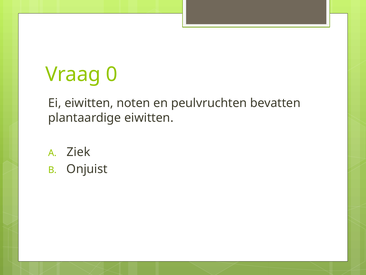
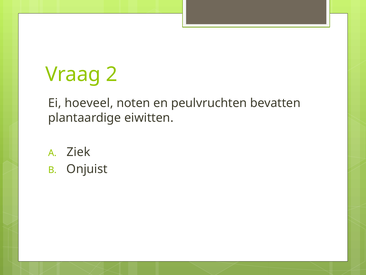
0: 0 -> 2
Ei eiwitten: eiwitten -> hoeveel
